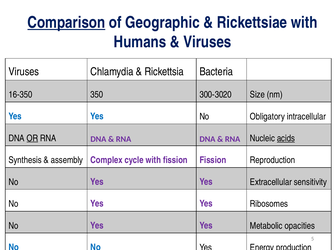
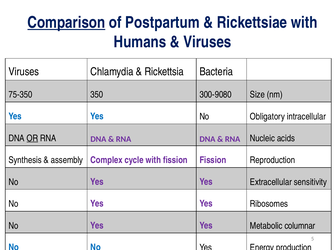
Geographic: Geographic -> Postpartum
16-350: 16-350 -> 75-350
300-3020: 300-3020 -> 300-9080
acids underline: present -> none
opacities: opacities -> columnar
